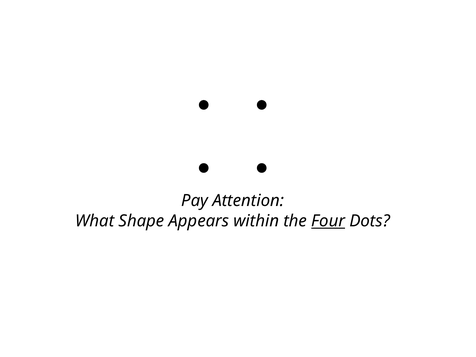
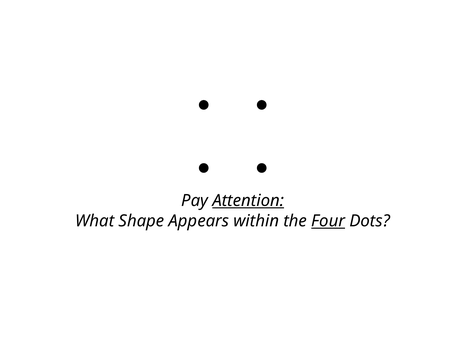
Attention underline: none -> present
